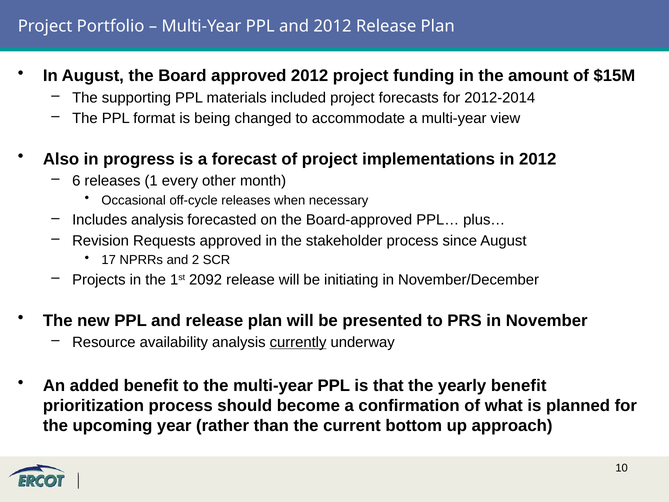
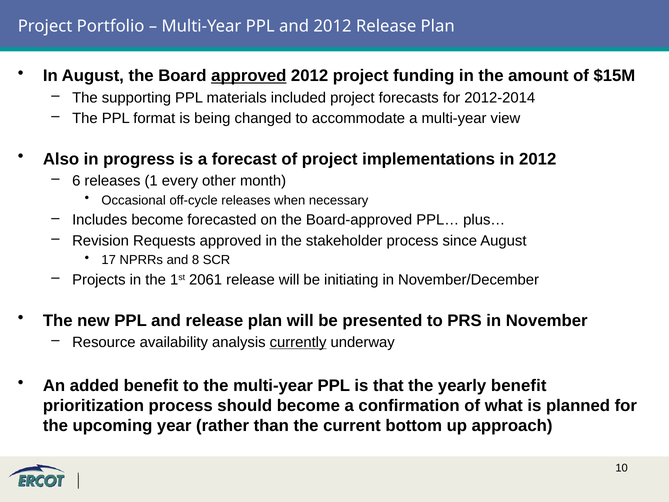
approved at (249, 76) underline: none -> present
Includes analysis: analysis -> become
2: 2 -> 8
2092: 2092 -> 2061
